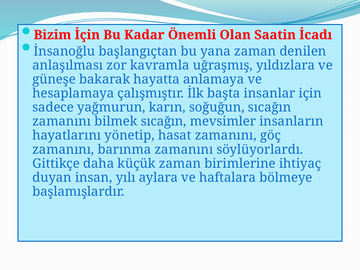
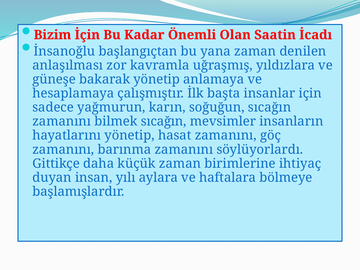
bakarak hayatta: hayatta -> yönetip
